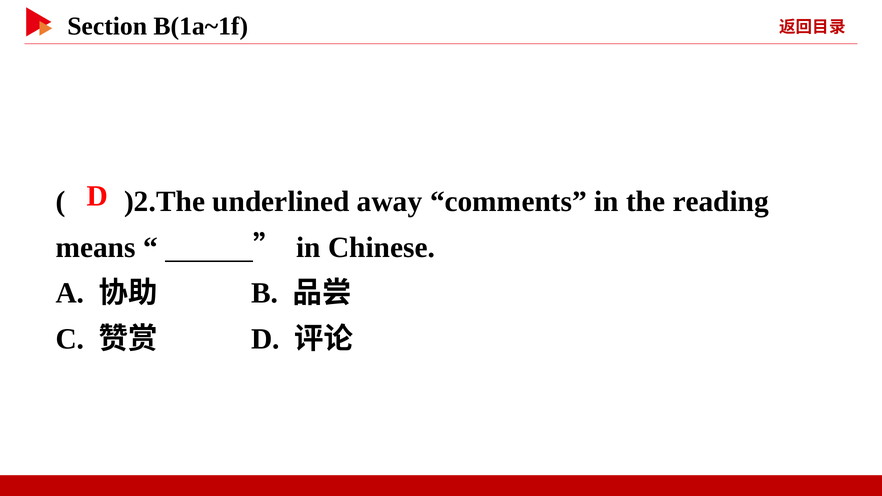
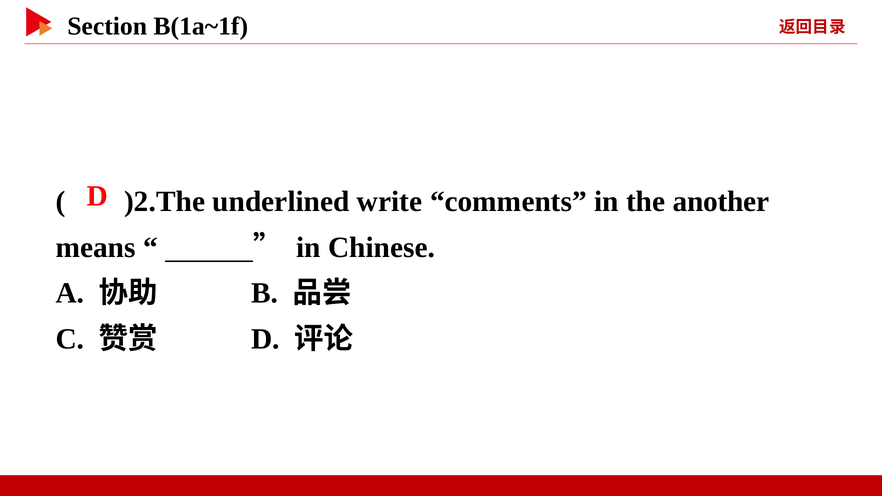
away: away -> write
reading: reading -> another
